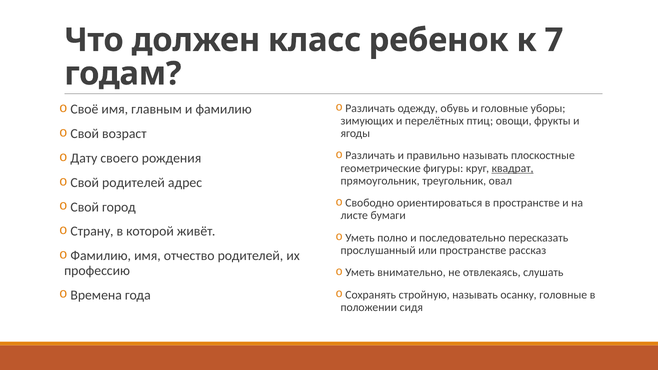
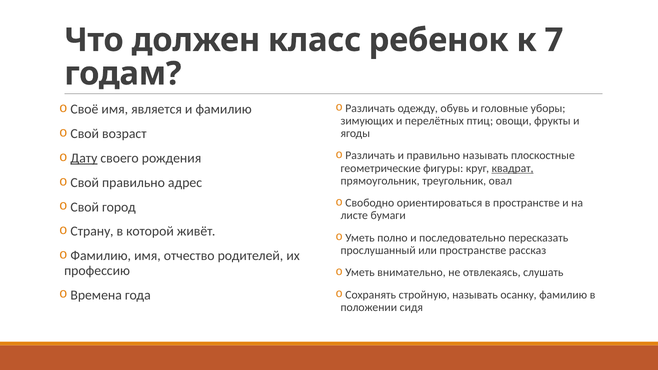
главным: главным -> является
Дату underline: none -> present
Свой родителей: родителей -> правильно
осанку головные: головные -> фамилию
